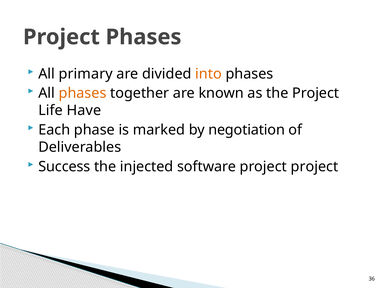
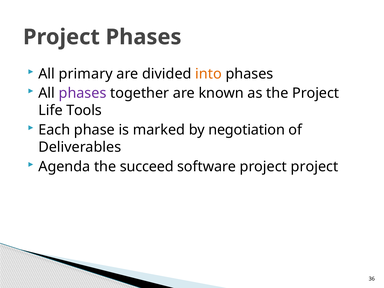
phases at (83, 93) colour: orange -> purple
Have: Have -> Tools
Success: Success -> Agenda
injected: injected -> succeed
